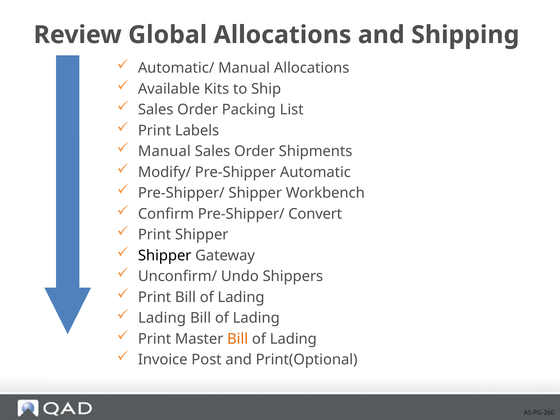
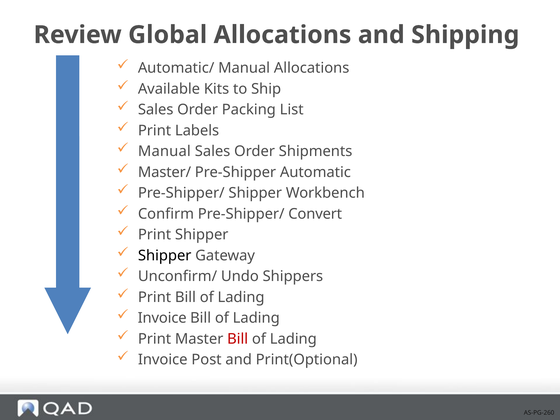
Modify/: Modify/ -> Master/
Lading at (162, 318): Lading -> Invoice
Bill at (238, 339) colour: orange -> red
